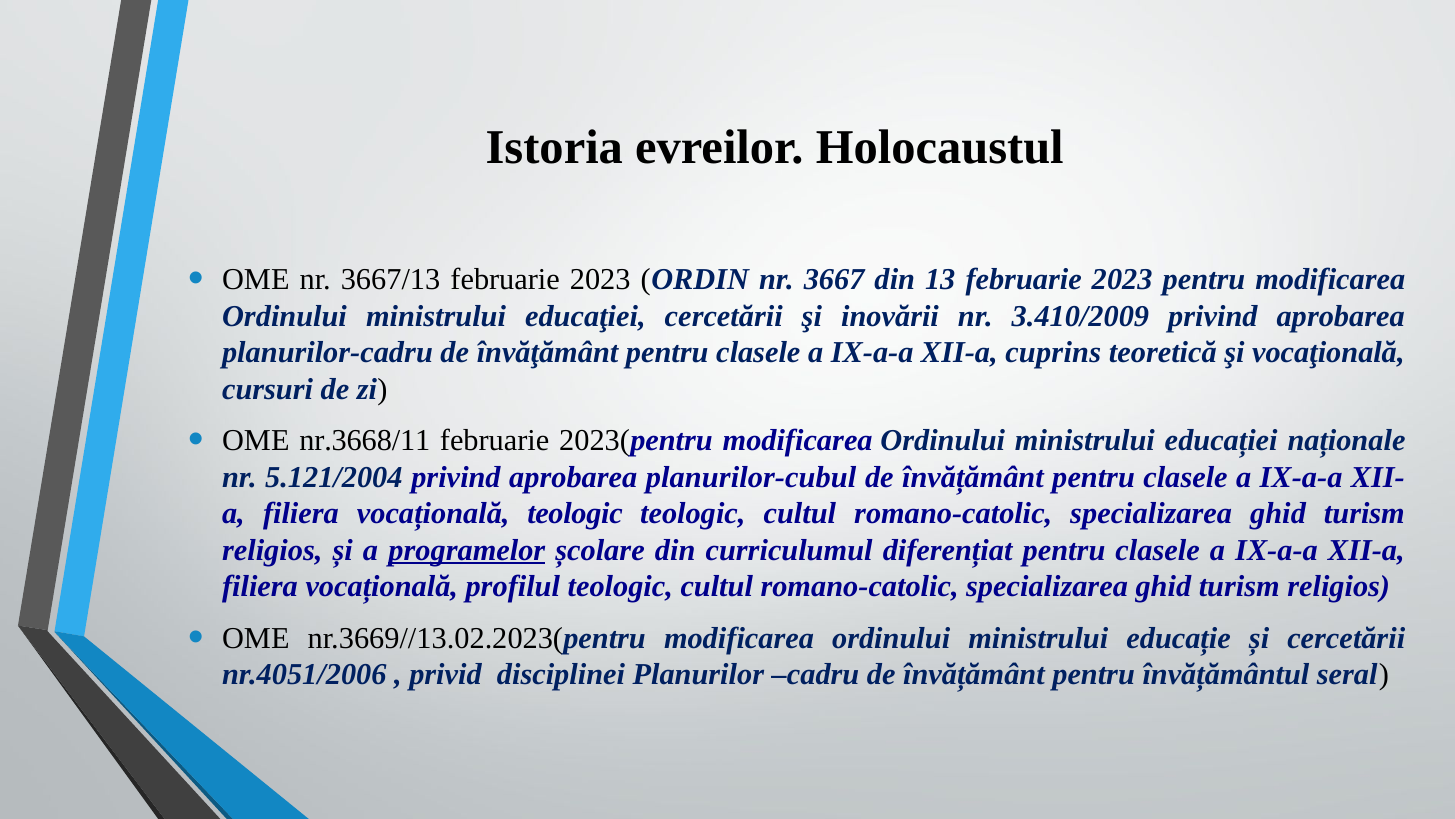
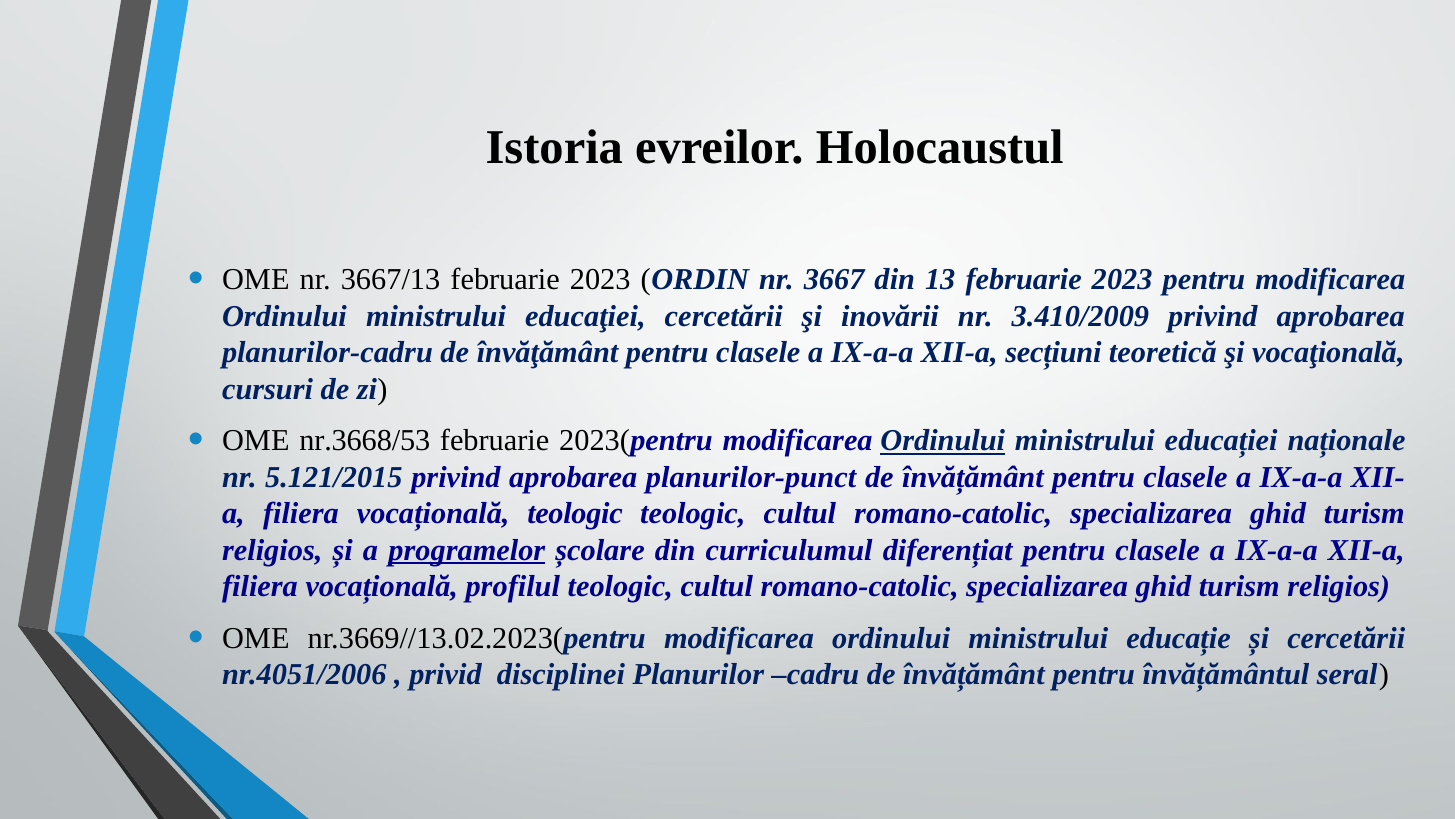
cuprins: cuprins -> secțiuni
nr.3668/11: nr.3668/11 -> nr.3668/53
Ordinului at (943, 441) underline: none -> present
5.121/2004: 5.121/2004 -> 5.121/2015
planurilor-cubul: planurilor-cubul -> planurilor-punct
